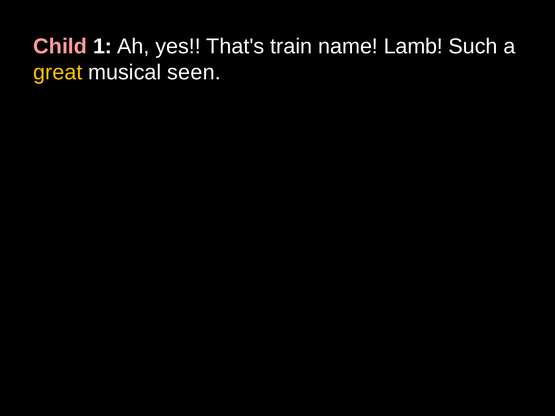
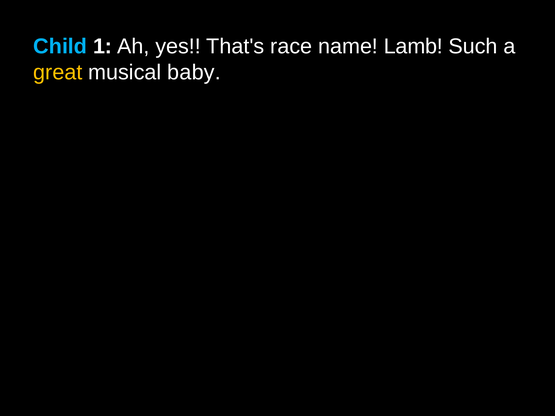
Child colour: pink -> light blue
train: train -> race
seen: seen -> baby
